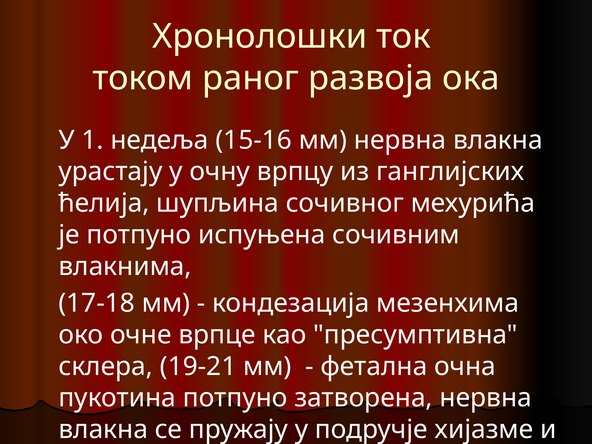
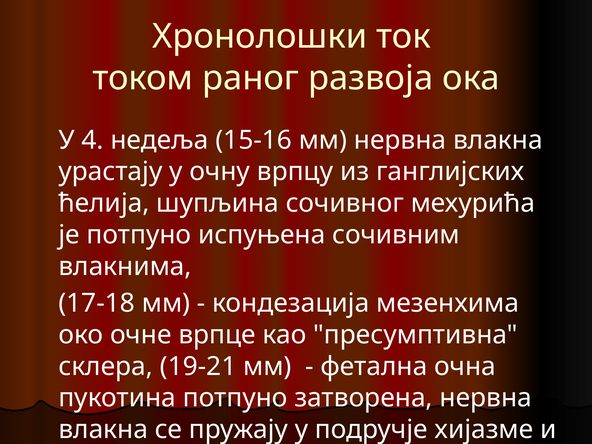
1: 1 -> 4
